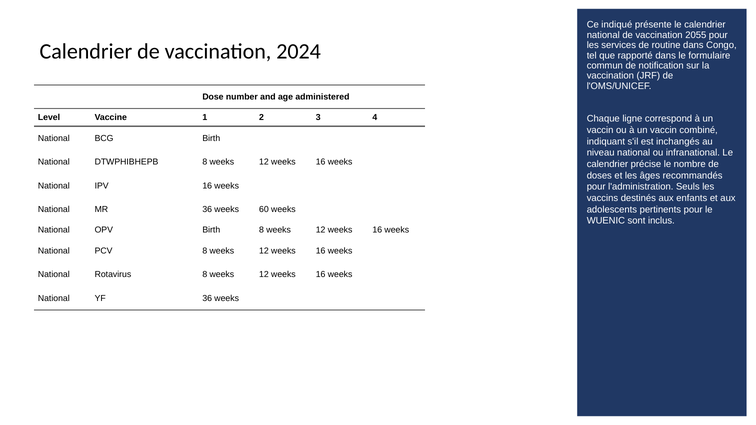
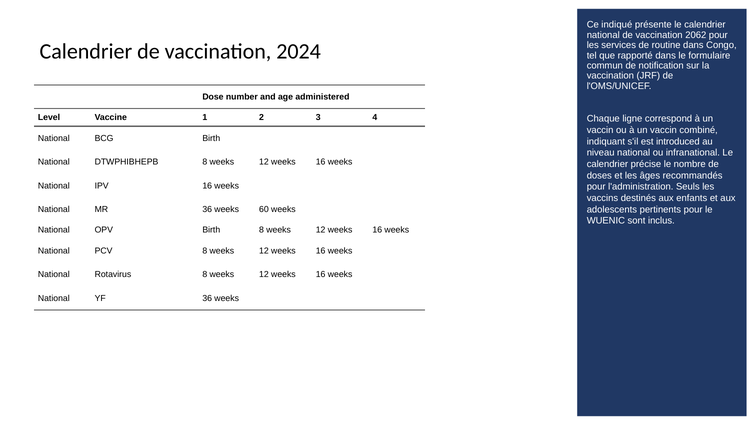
2055: 2055 -> 2062
inchangés: inchangés -> introduced
